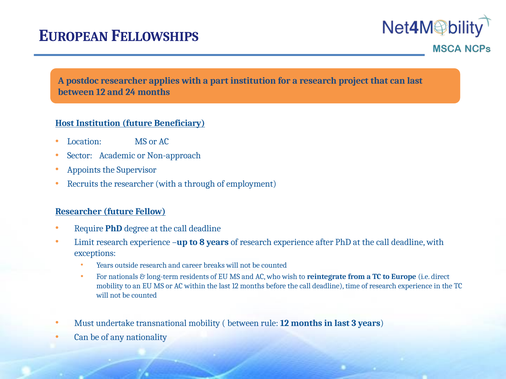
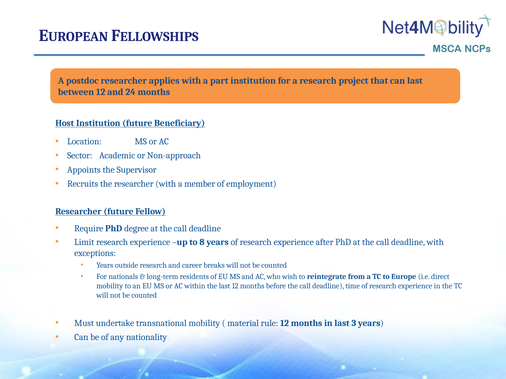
through: through -> member
between at (243, 324): between -> material
